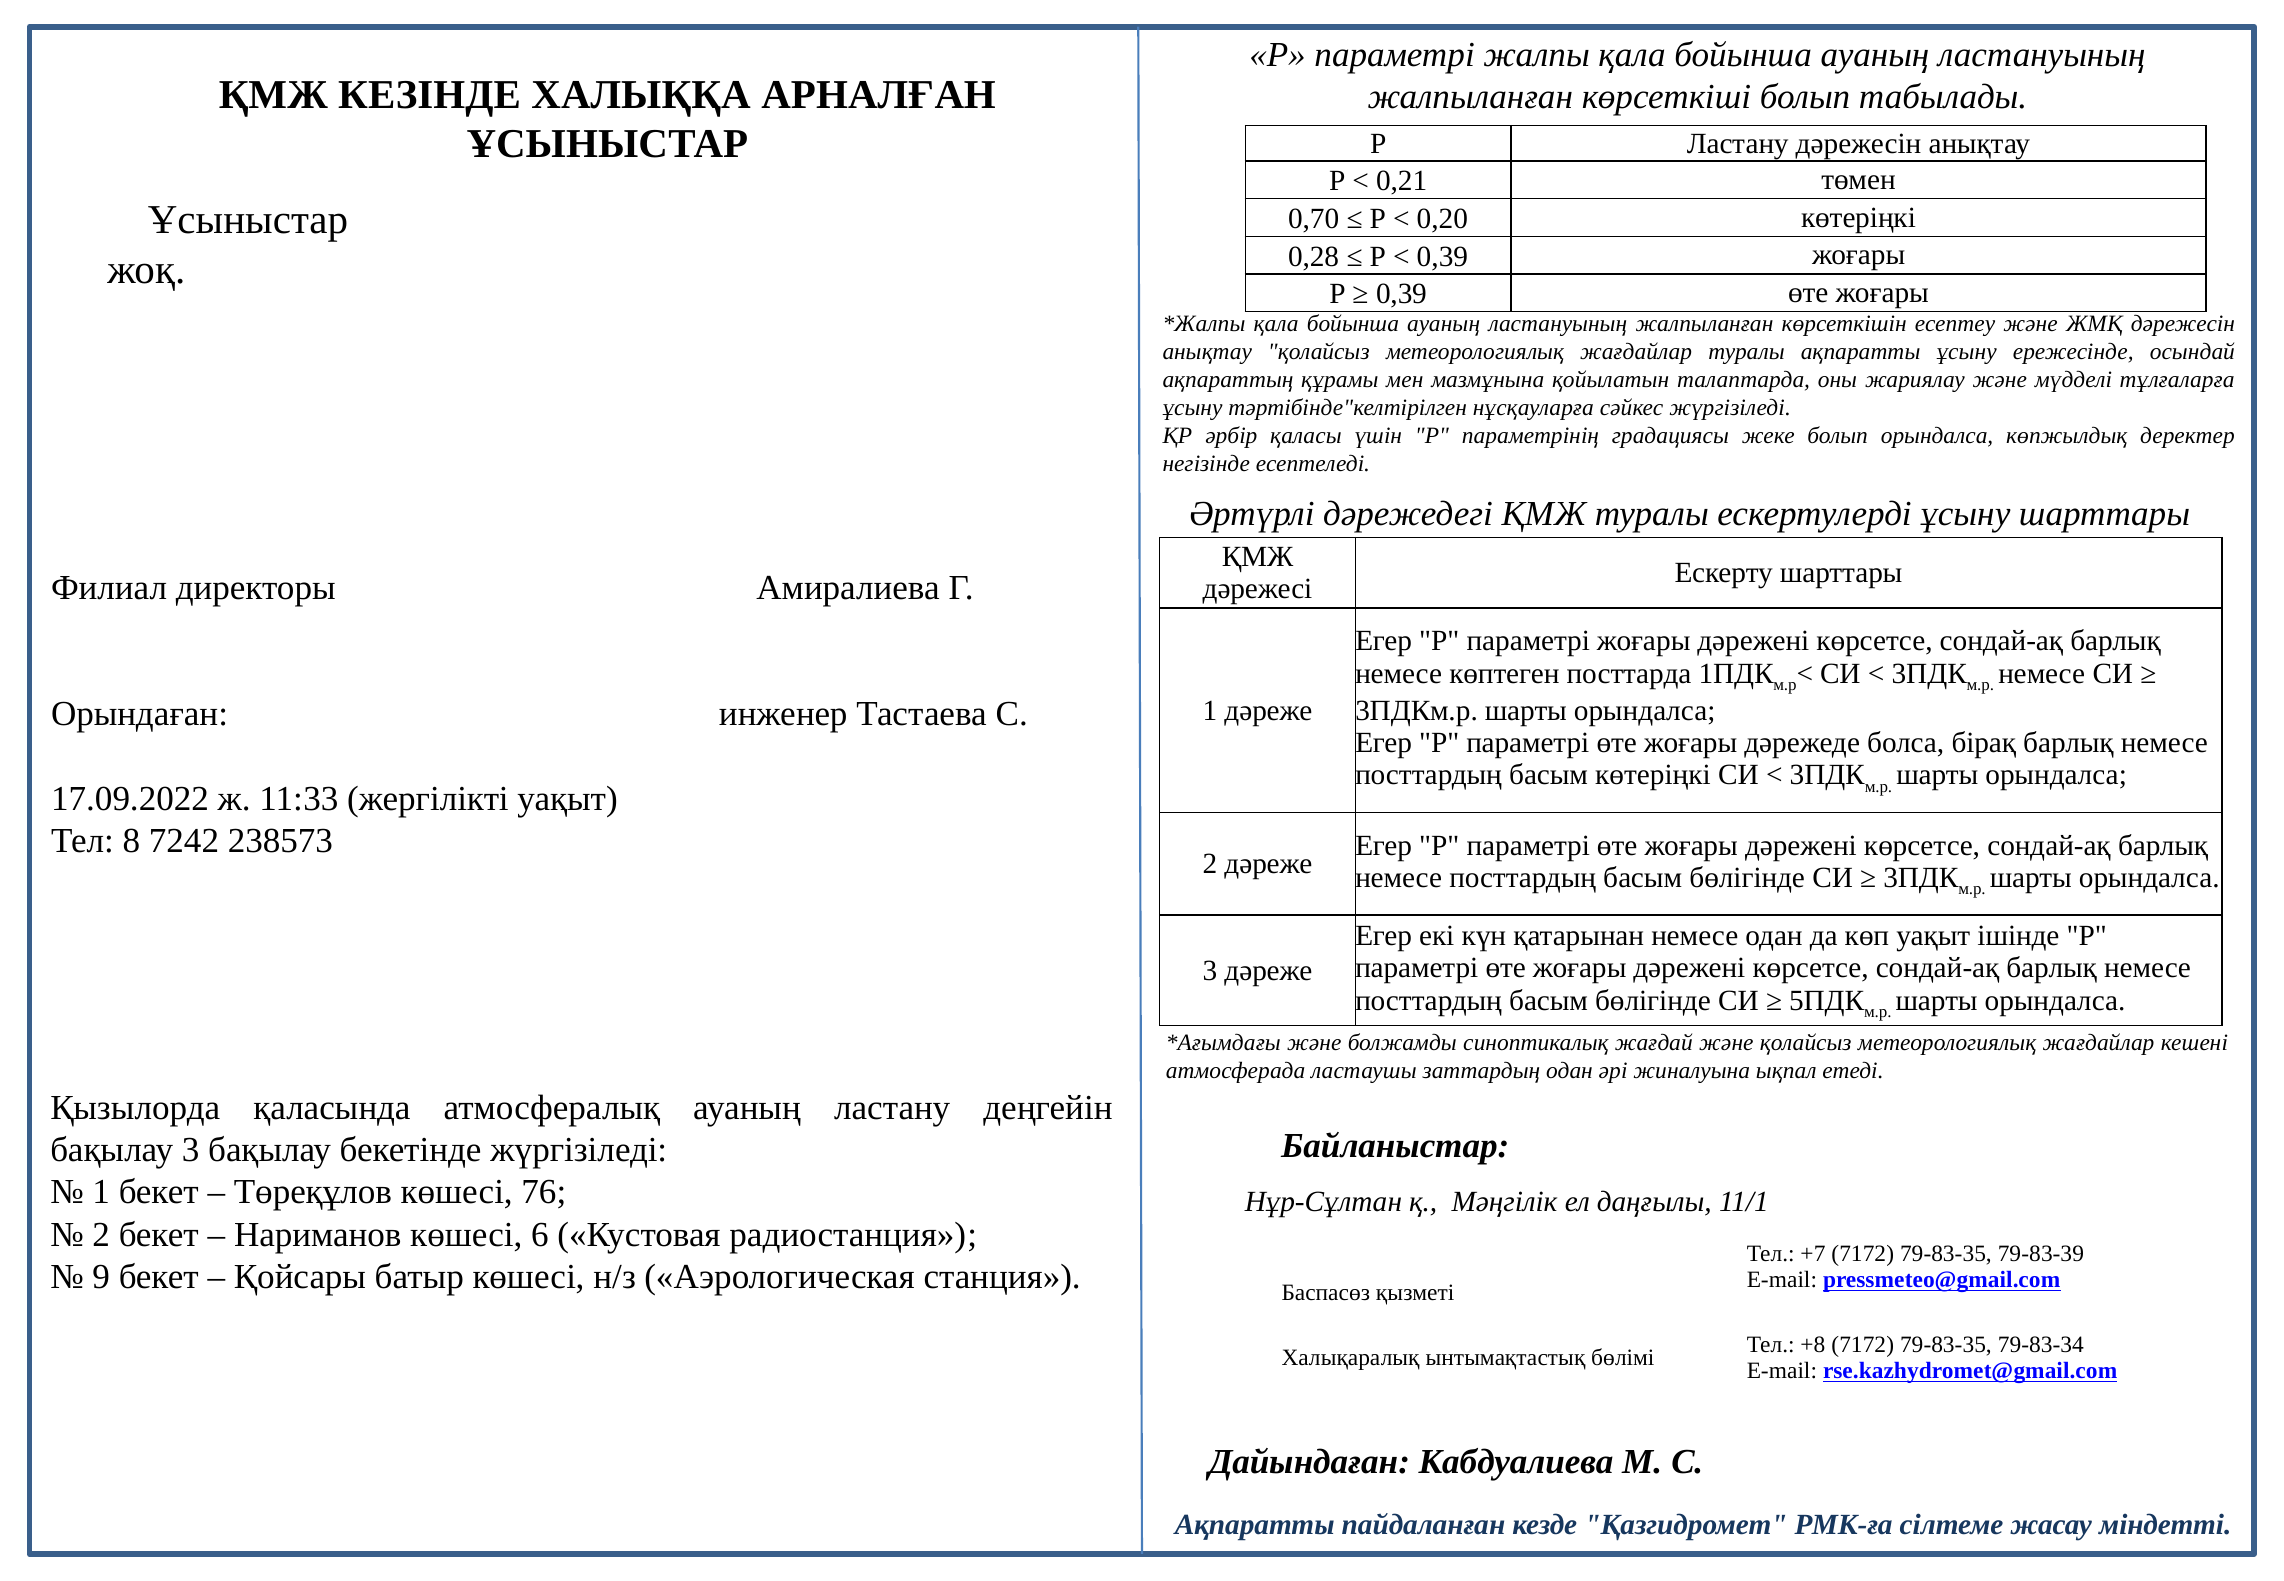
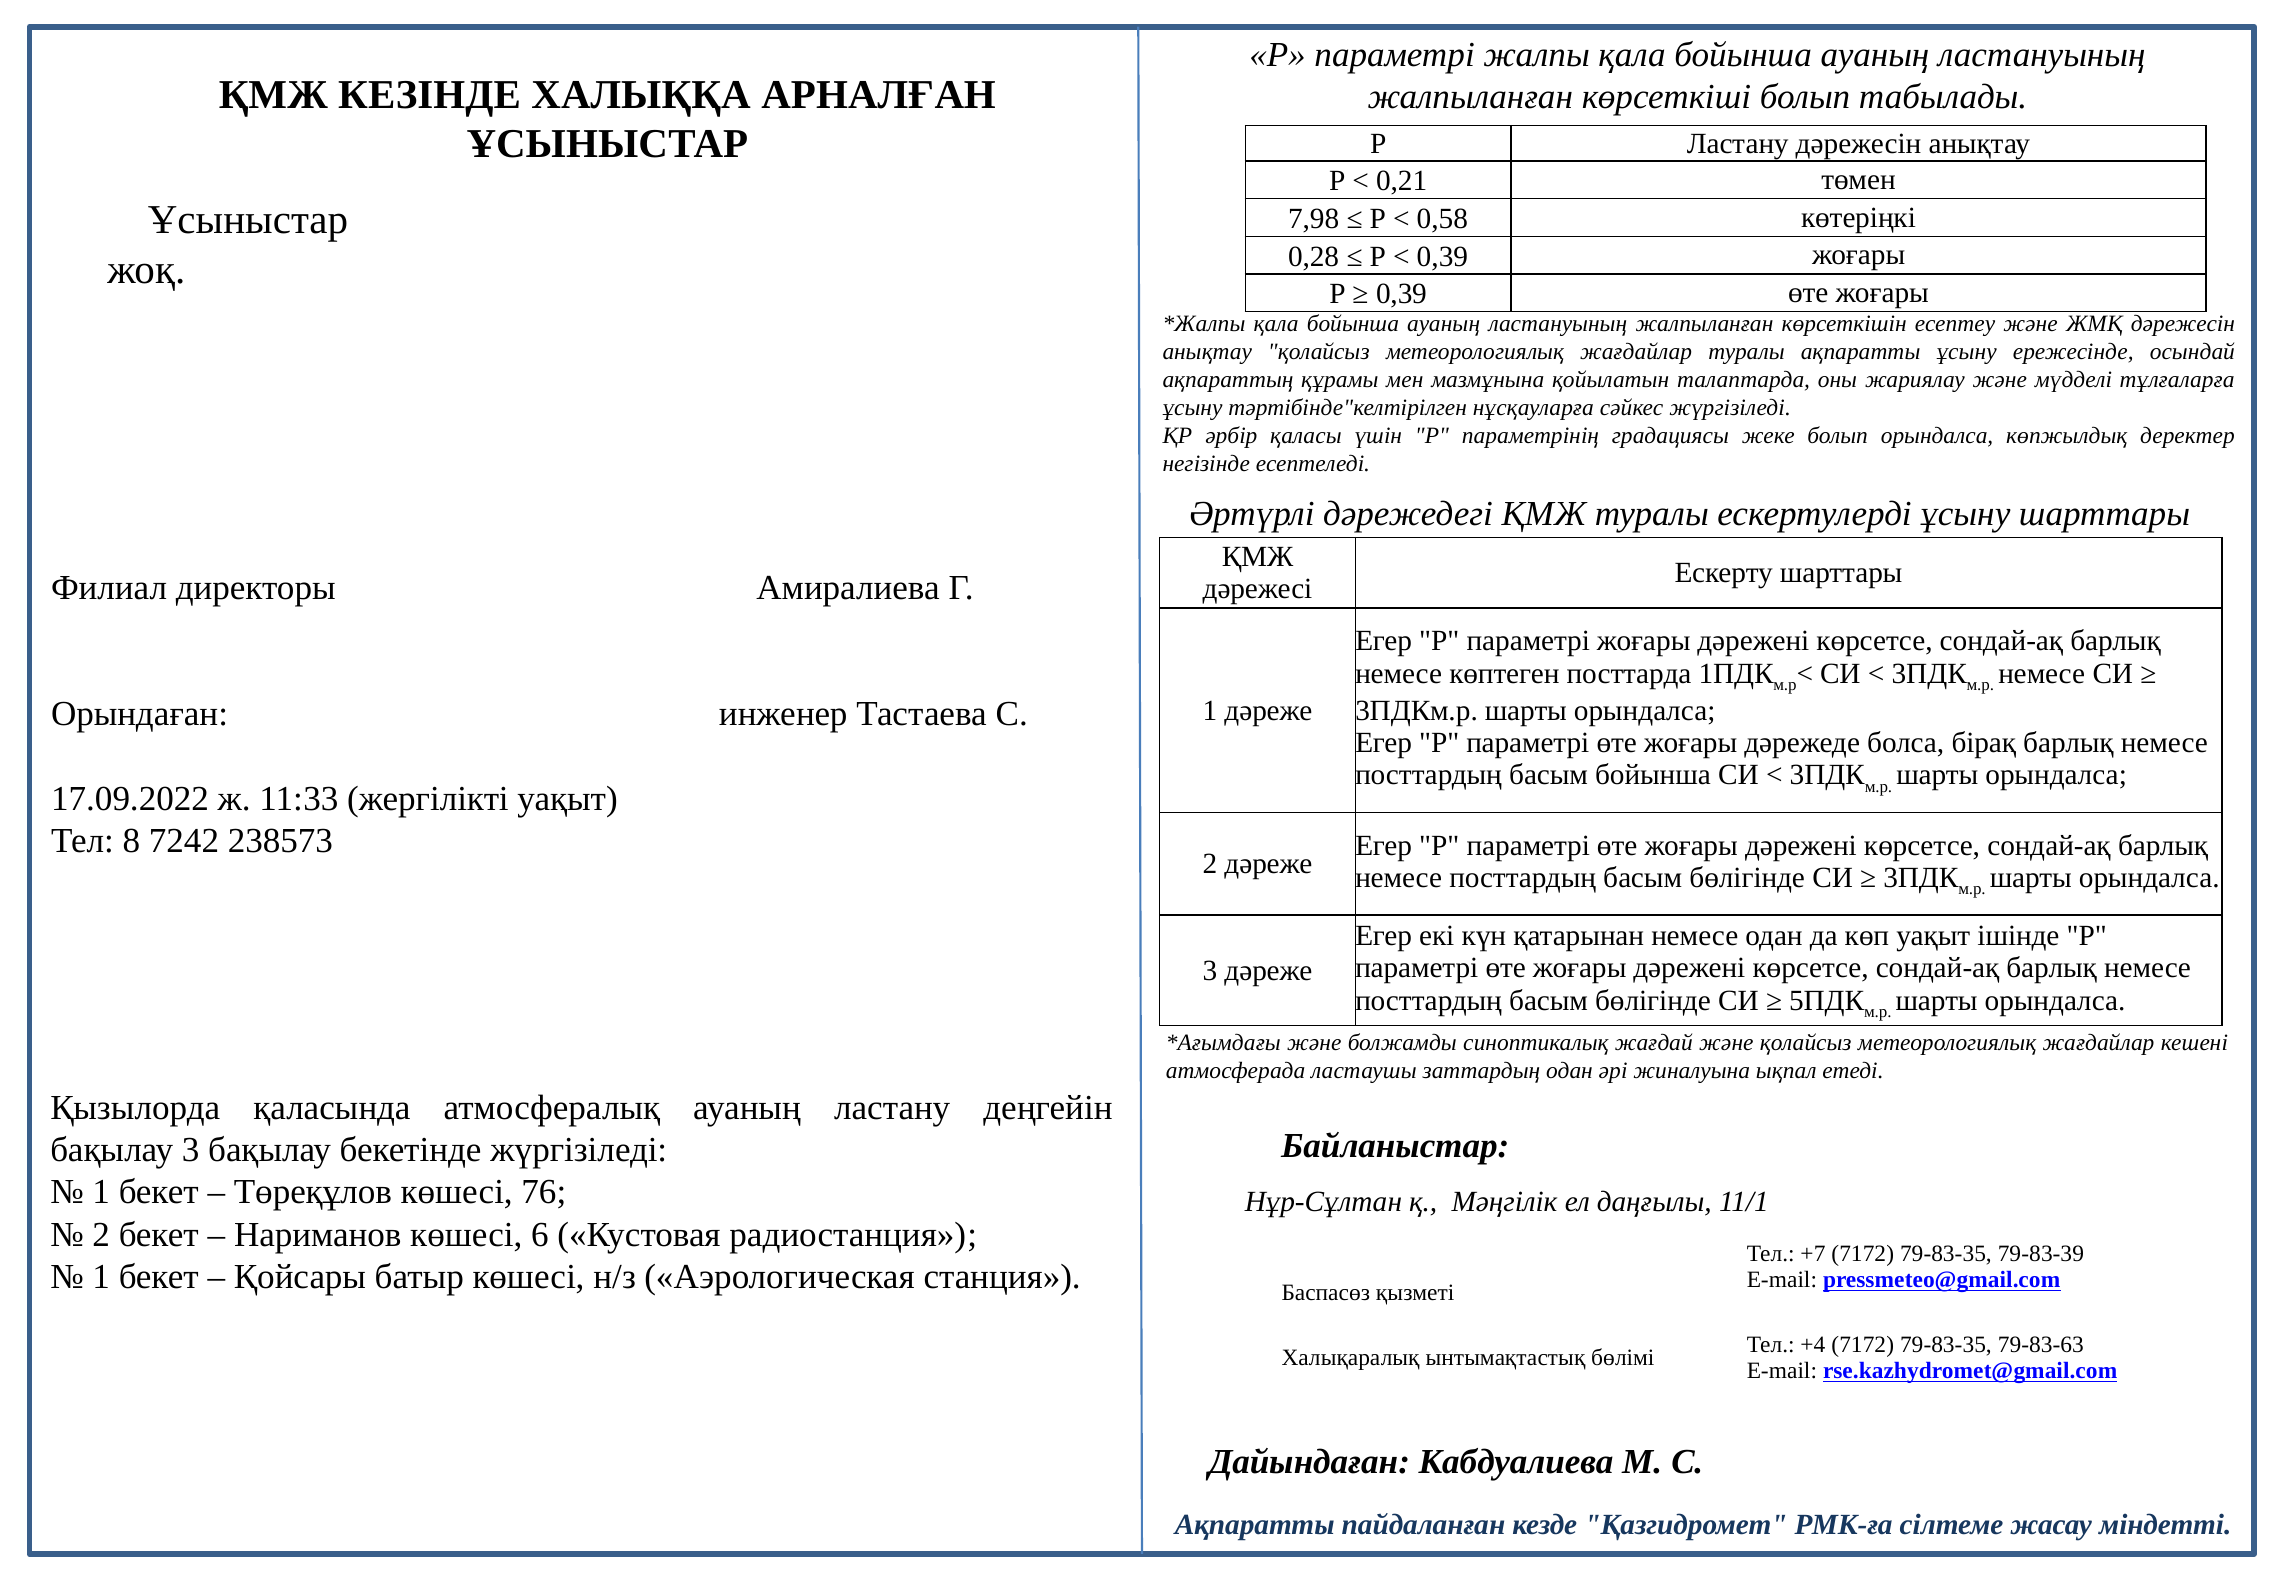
0,70: 0,70 -> 7,98
0,20: 0,20 -> 0,58
басым көтеріңкі: көтеріңкі -> бойынша
9 at (101, 1277): 9 -> 1
+8: +8 -> +4
79-83-34: 79-83-34 -> 79-83-63
